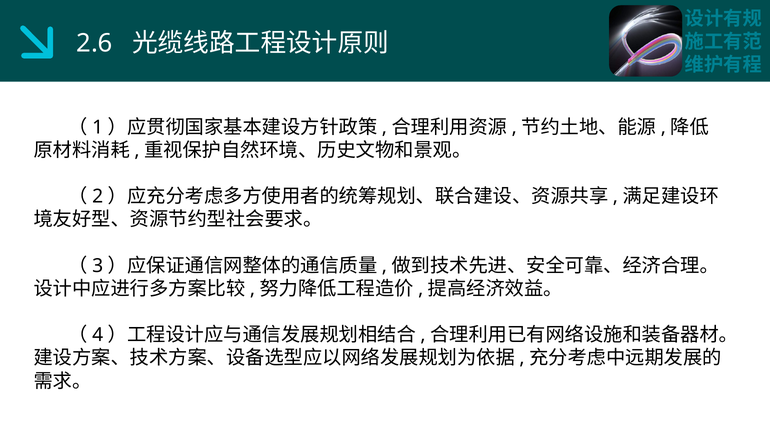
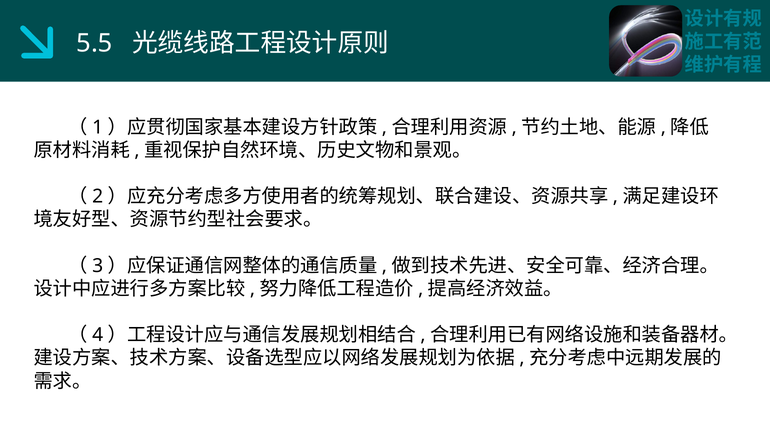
2.6: 2.6 -> 5.5
